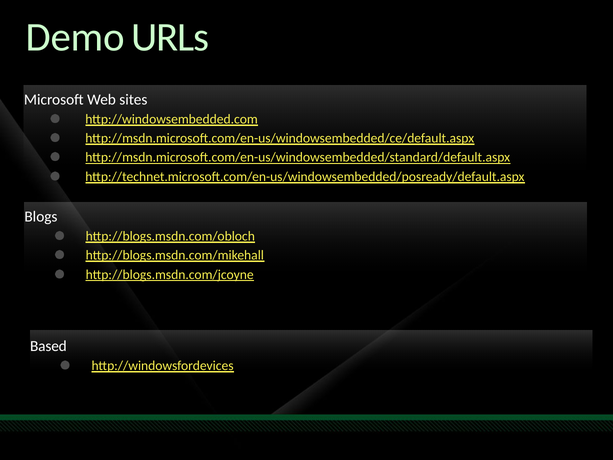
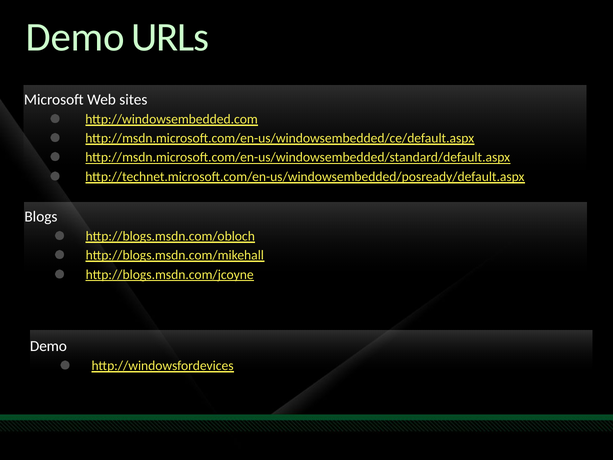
Based at (48, 346): Based -> Demo
